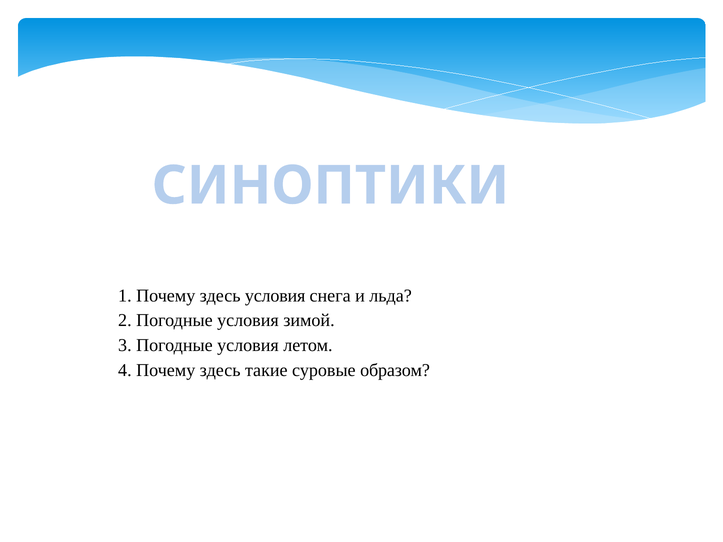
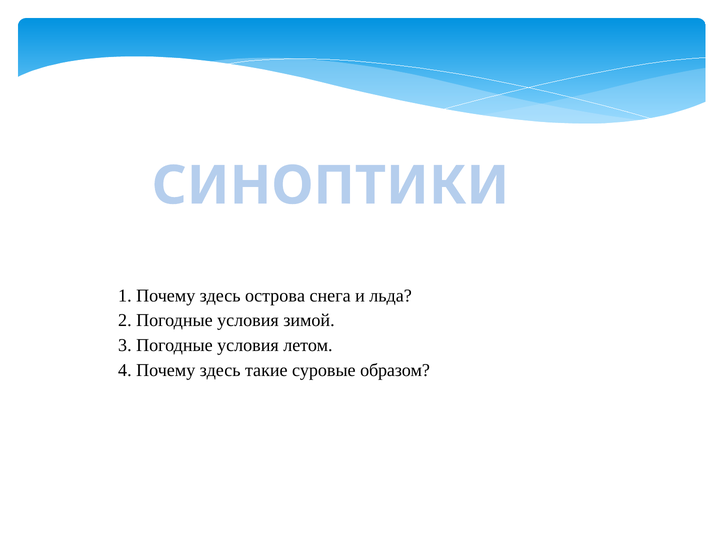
здесь условия: условия -> острова
